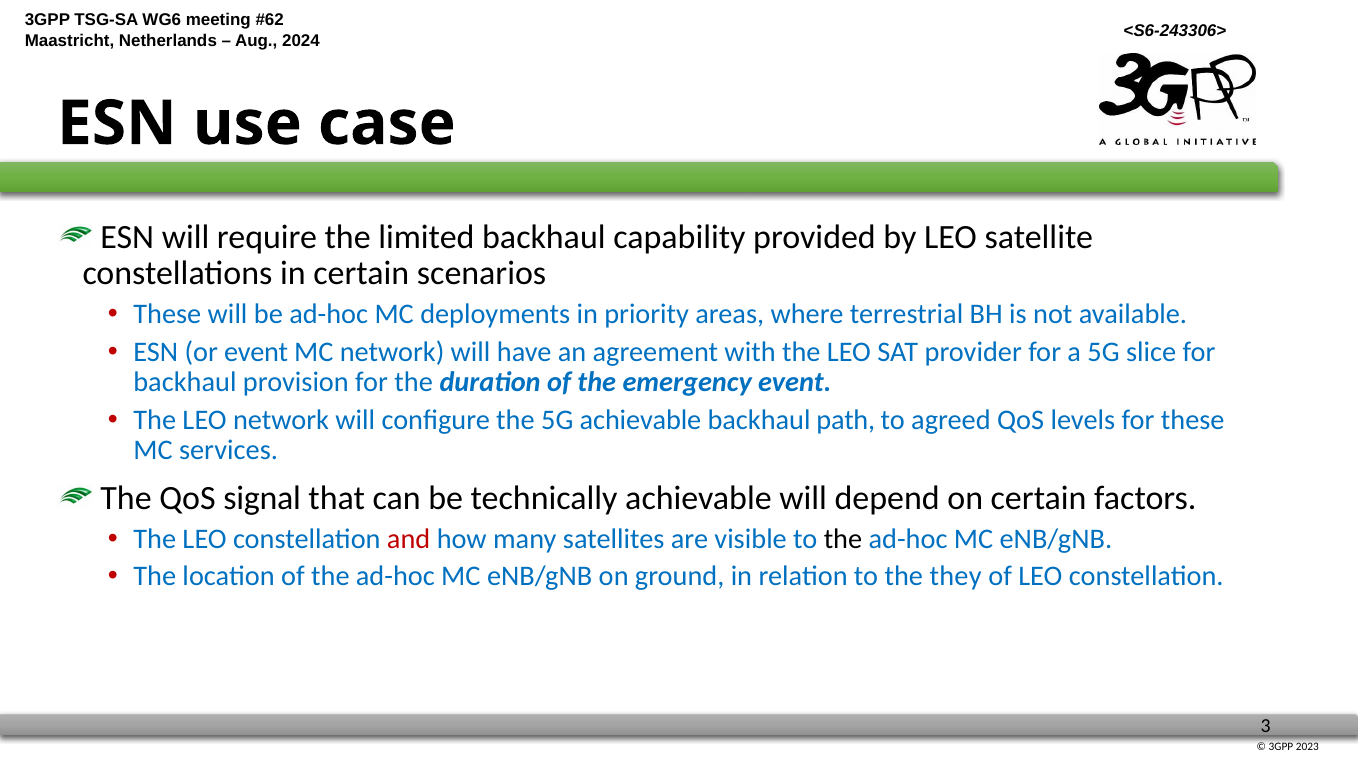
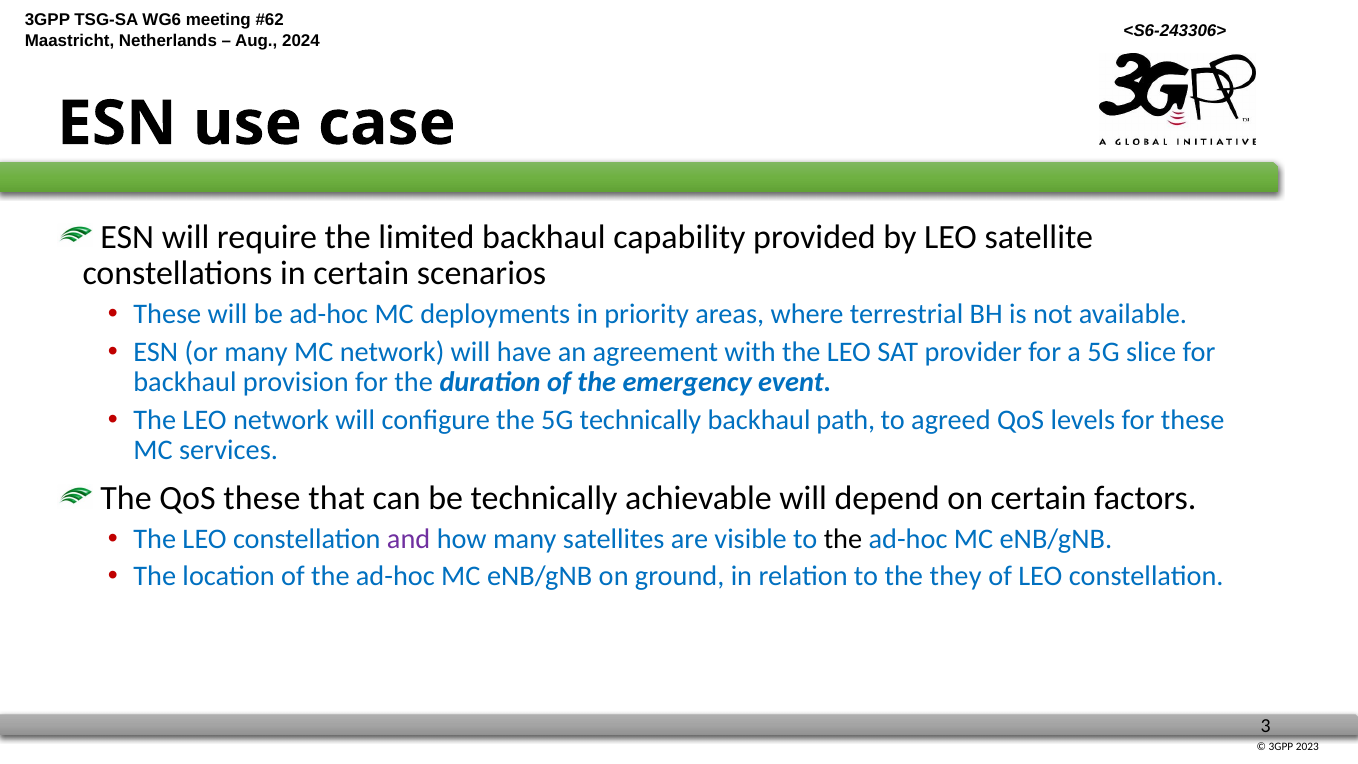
or event: event -> many
5G achievable: achievable -> technically
QoS signal: signal -> these
and colour: red -> purple
